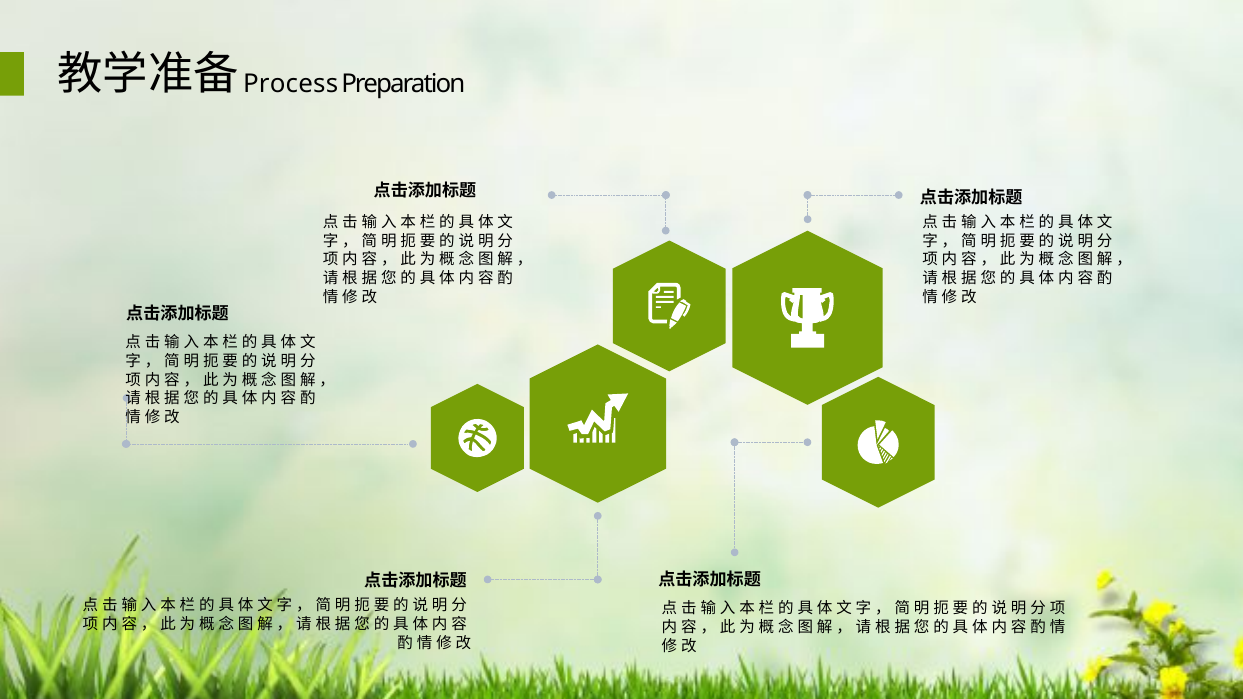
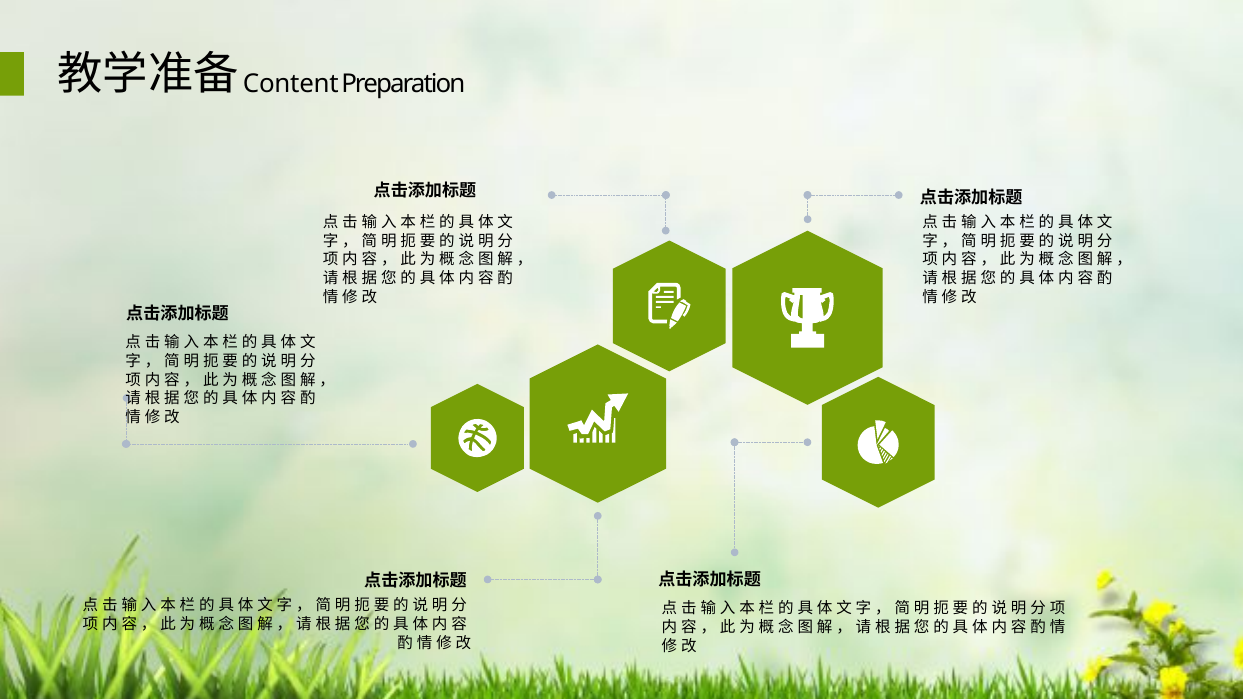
Process: Process -> Content
